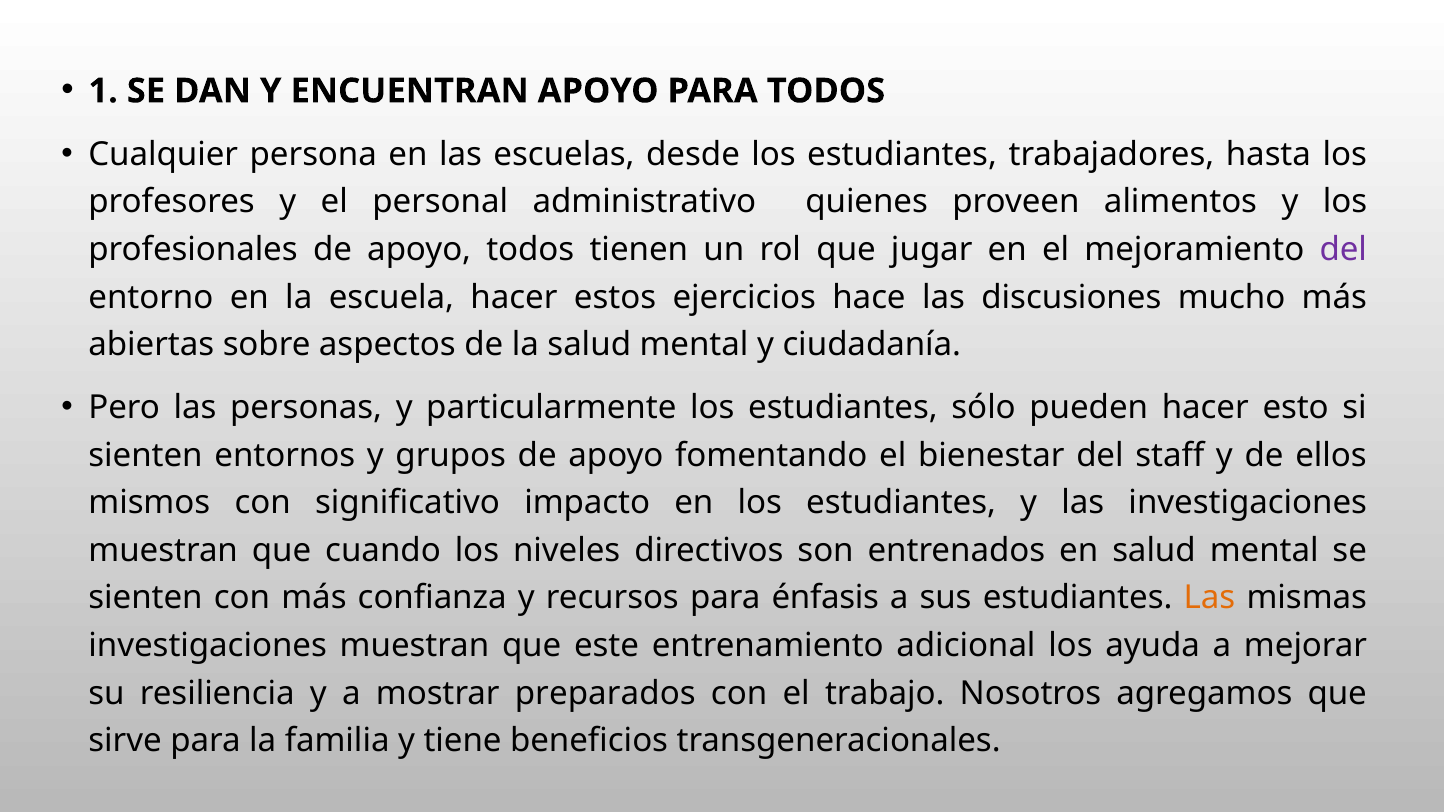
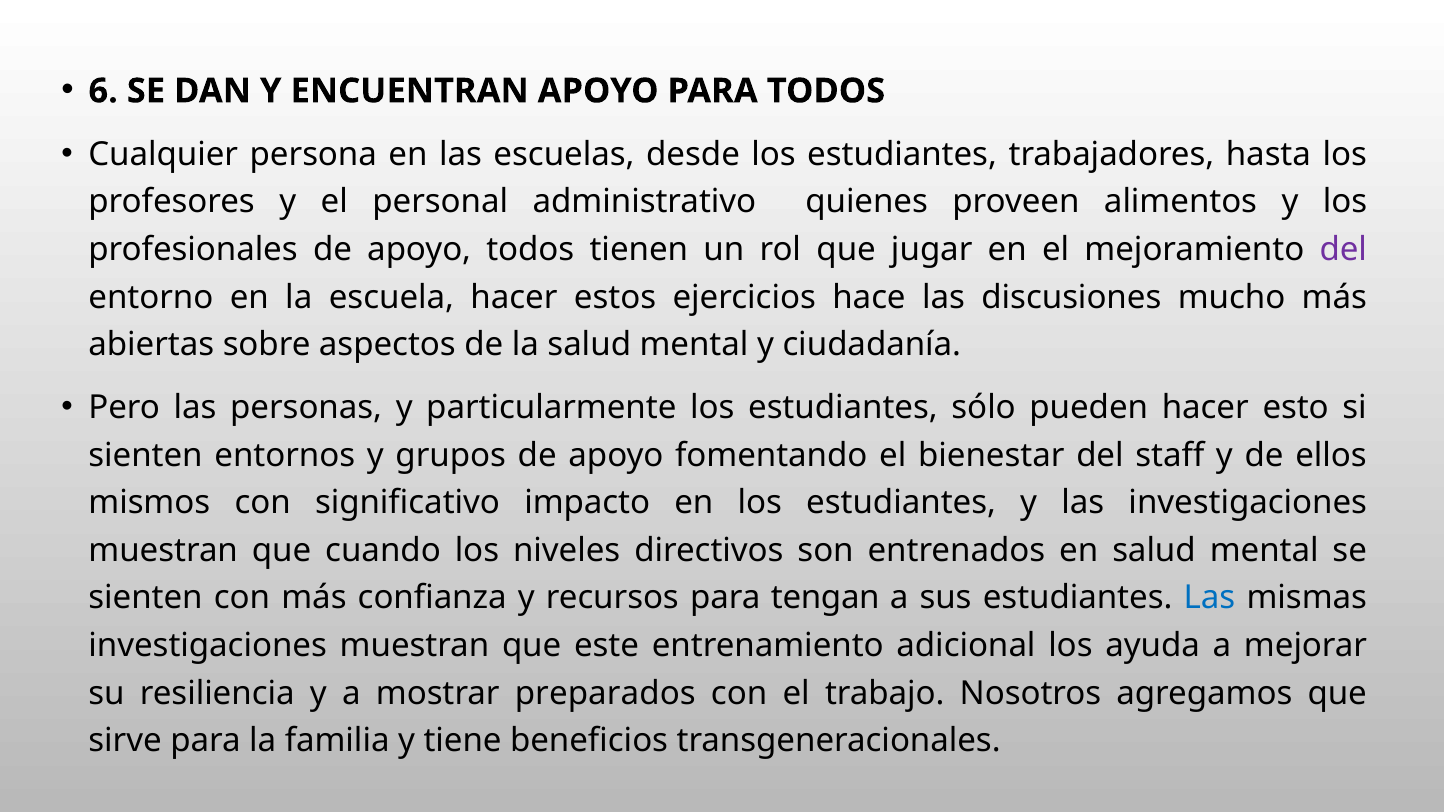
1: 1 -> 6
énfasis: énfasis -> tengan
Las at (1210, 598) colour: orange -> blue
